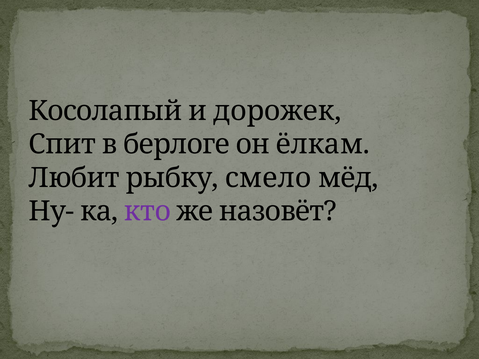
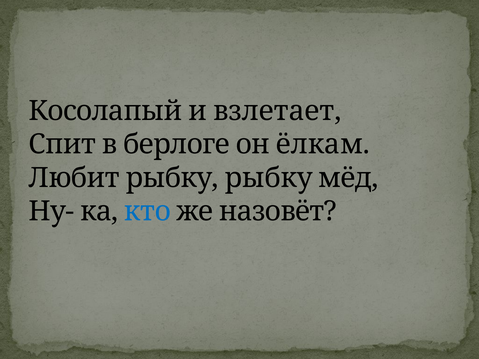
дорожек: дорожек -> взлетает
рыбку смело: смело -> рыбку
кто colour: purple -> blue
